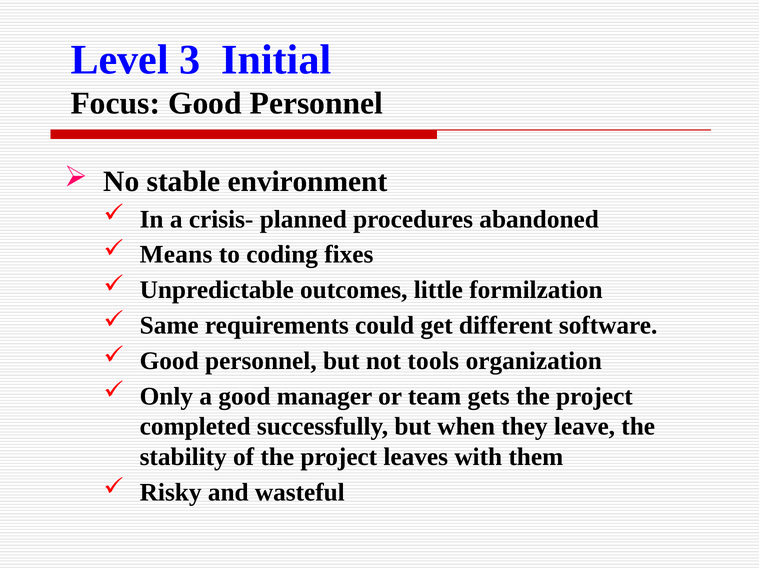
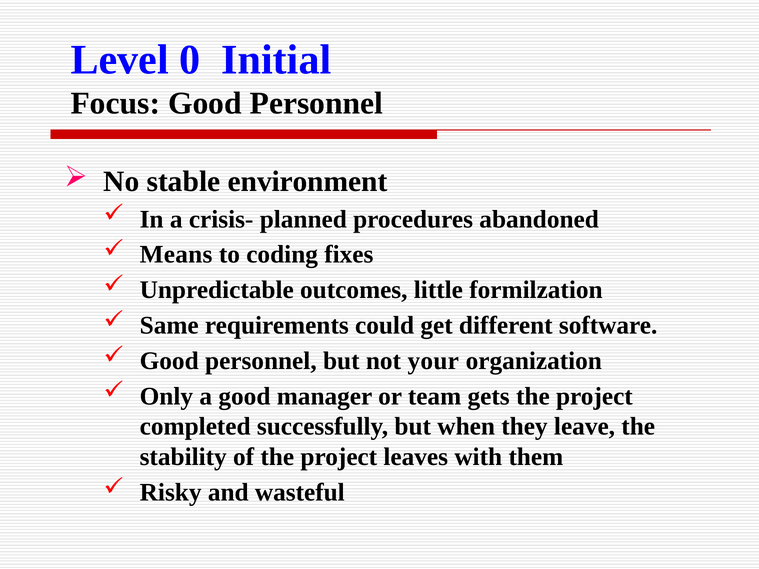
3: 3 -> 0
tools: tools -> your
